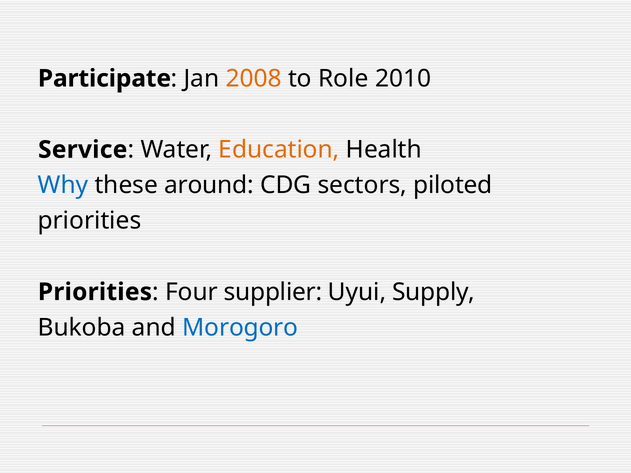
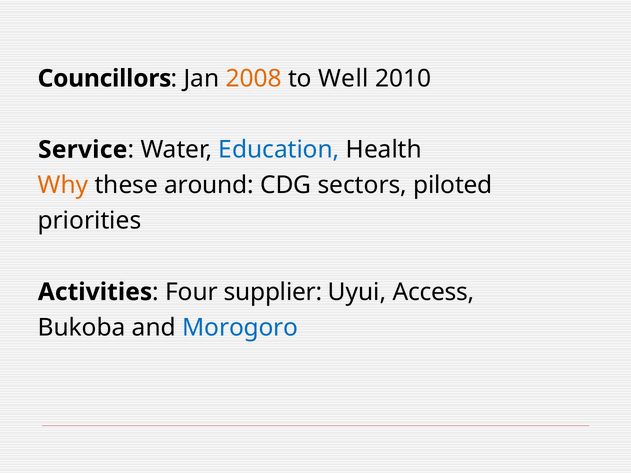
Participate: Participate -> Councillors
Role: Role -> Well
Education colour: orange -> blue
Why colour: blue -> orange
Priorities at (95, 292): Priorities -> Activities
Supply: Supply -> Access
